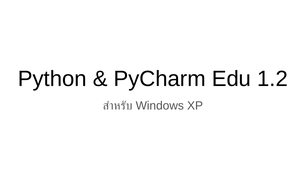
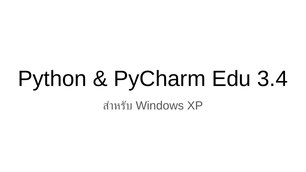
1.2: 1.2 -> 3.4
